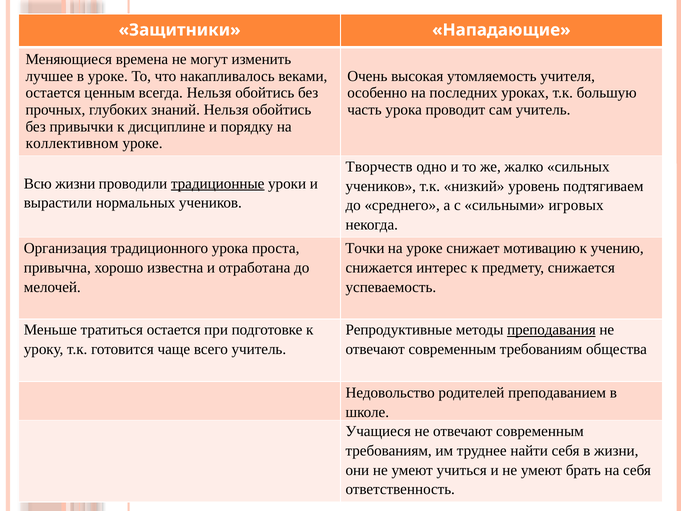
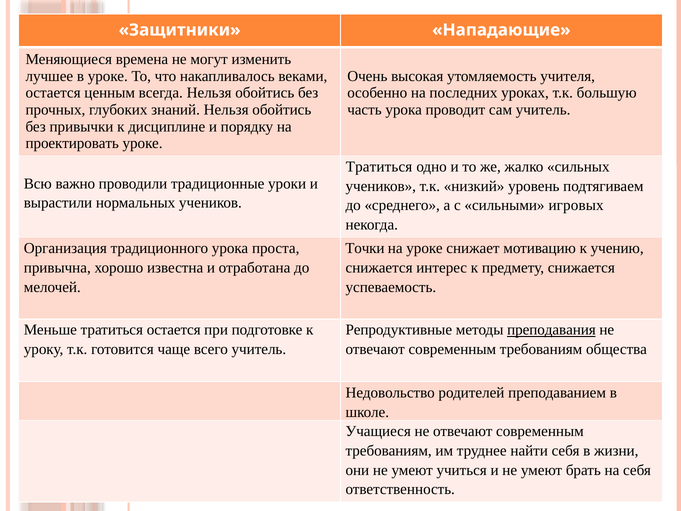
коллективном: коллективном -> проектировать
Творчеств at (379, 167): Творчеств -> Тратиться
Всю жизни: жизни -> важно
традиционные underline: present -> none
